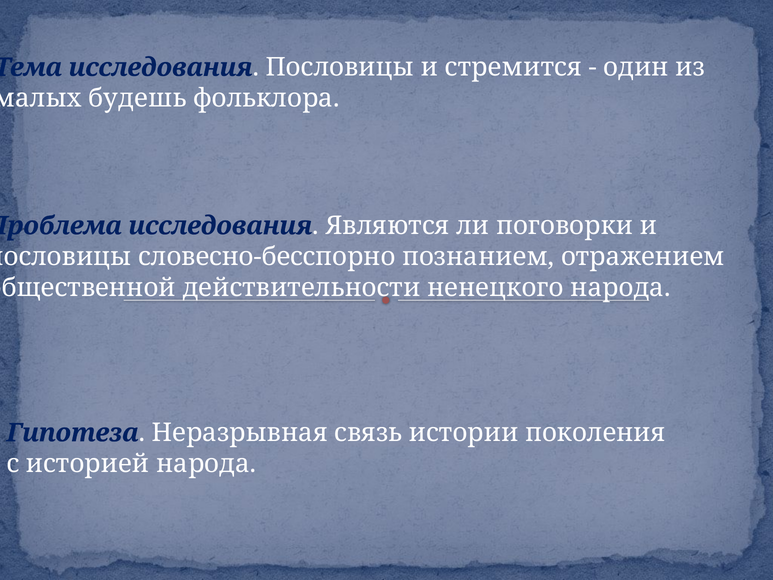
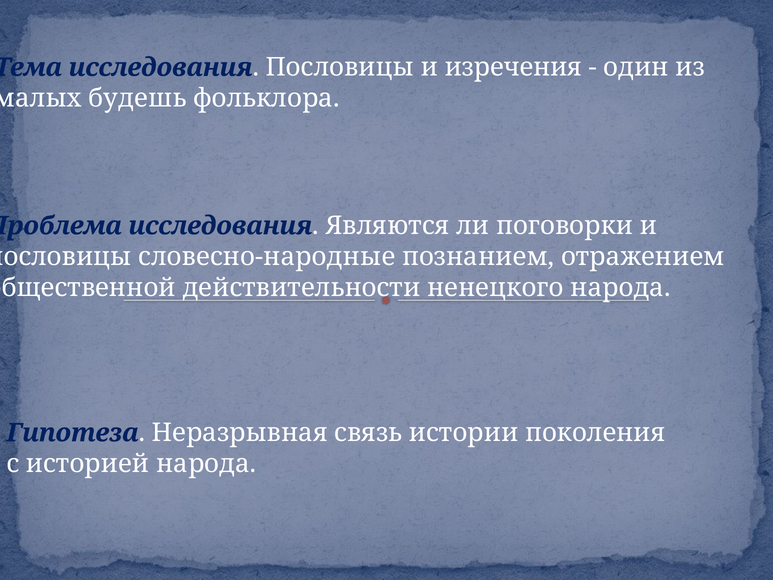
стремится: стремится -> изречения
словесно-бесспорно: словесно-бесспорно -> словесно-народные
